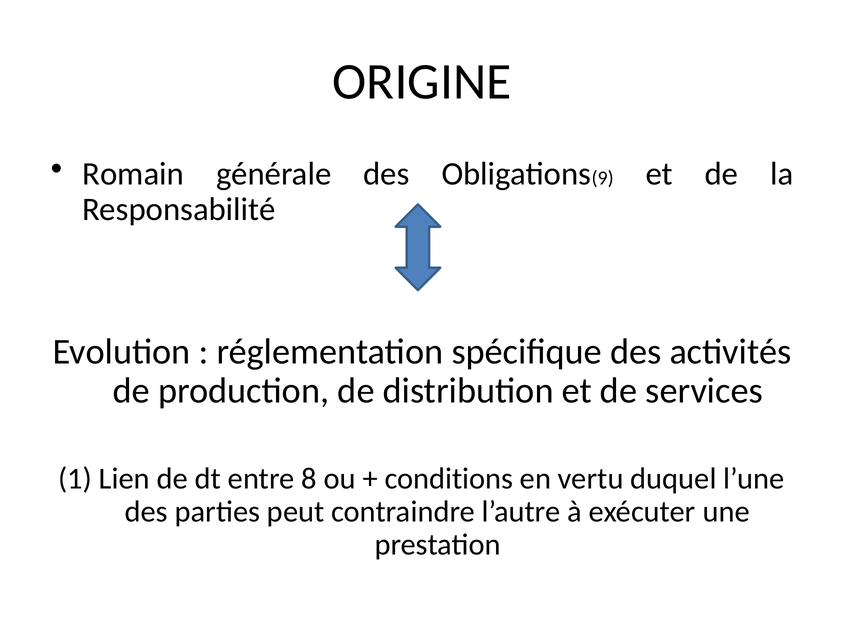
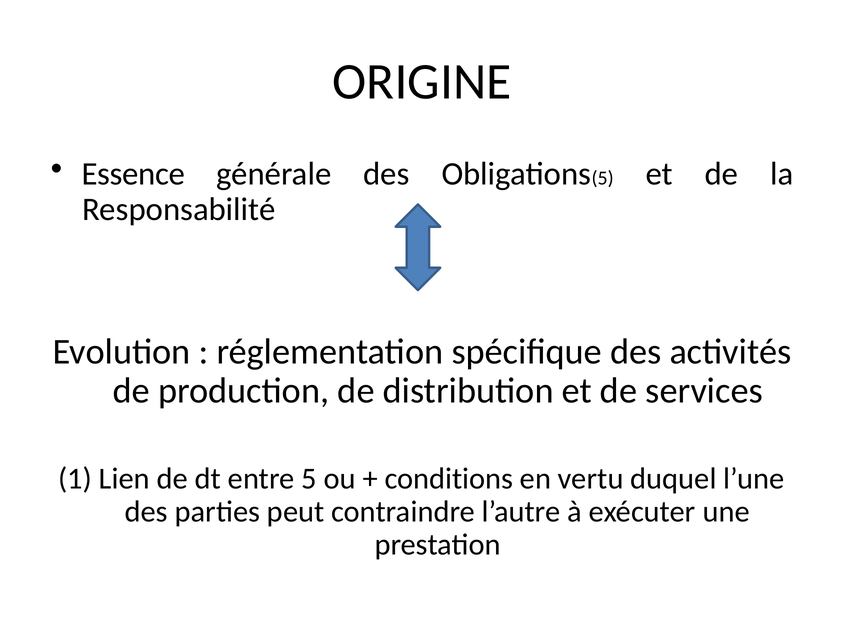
Romain: Romain -> Essence
9 at (603, 178): 9 -> 5
entre 8: 8 -> 5
